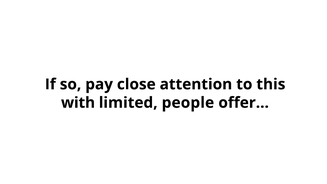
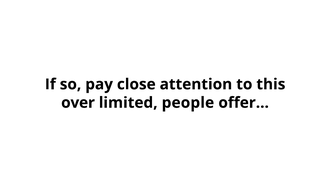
with: with -> over
